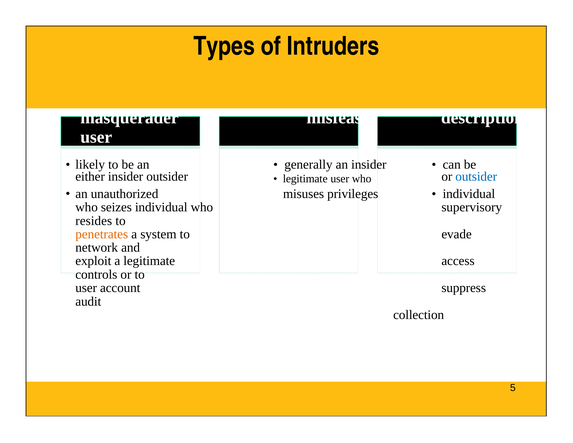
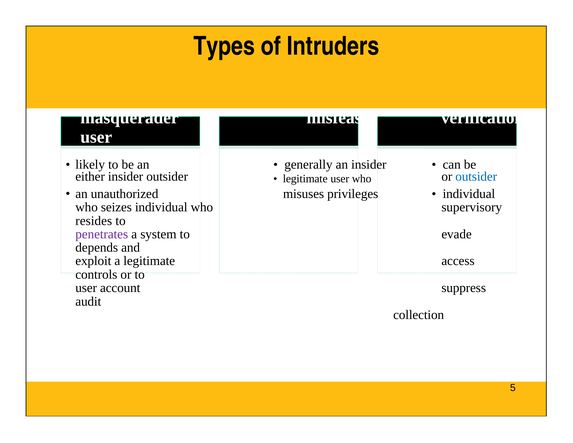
description: description -> verification
penetrates colour: orange -> purple
network: network -> depends
